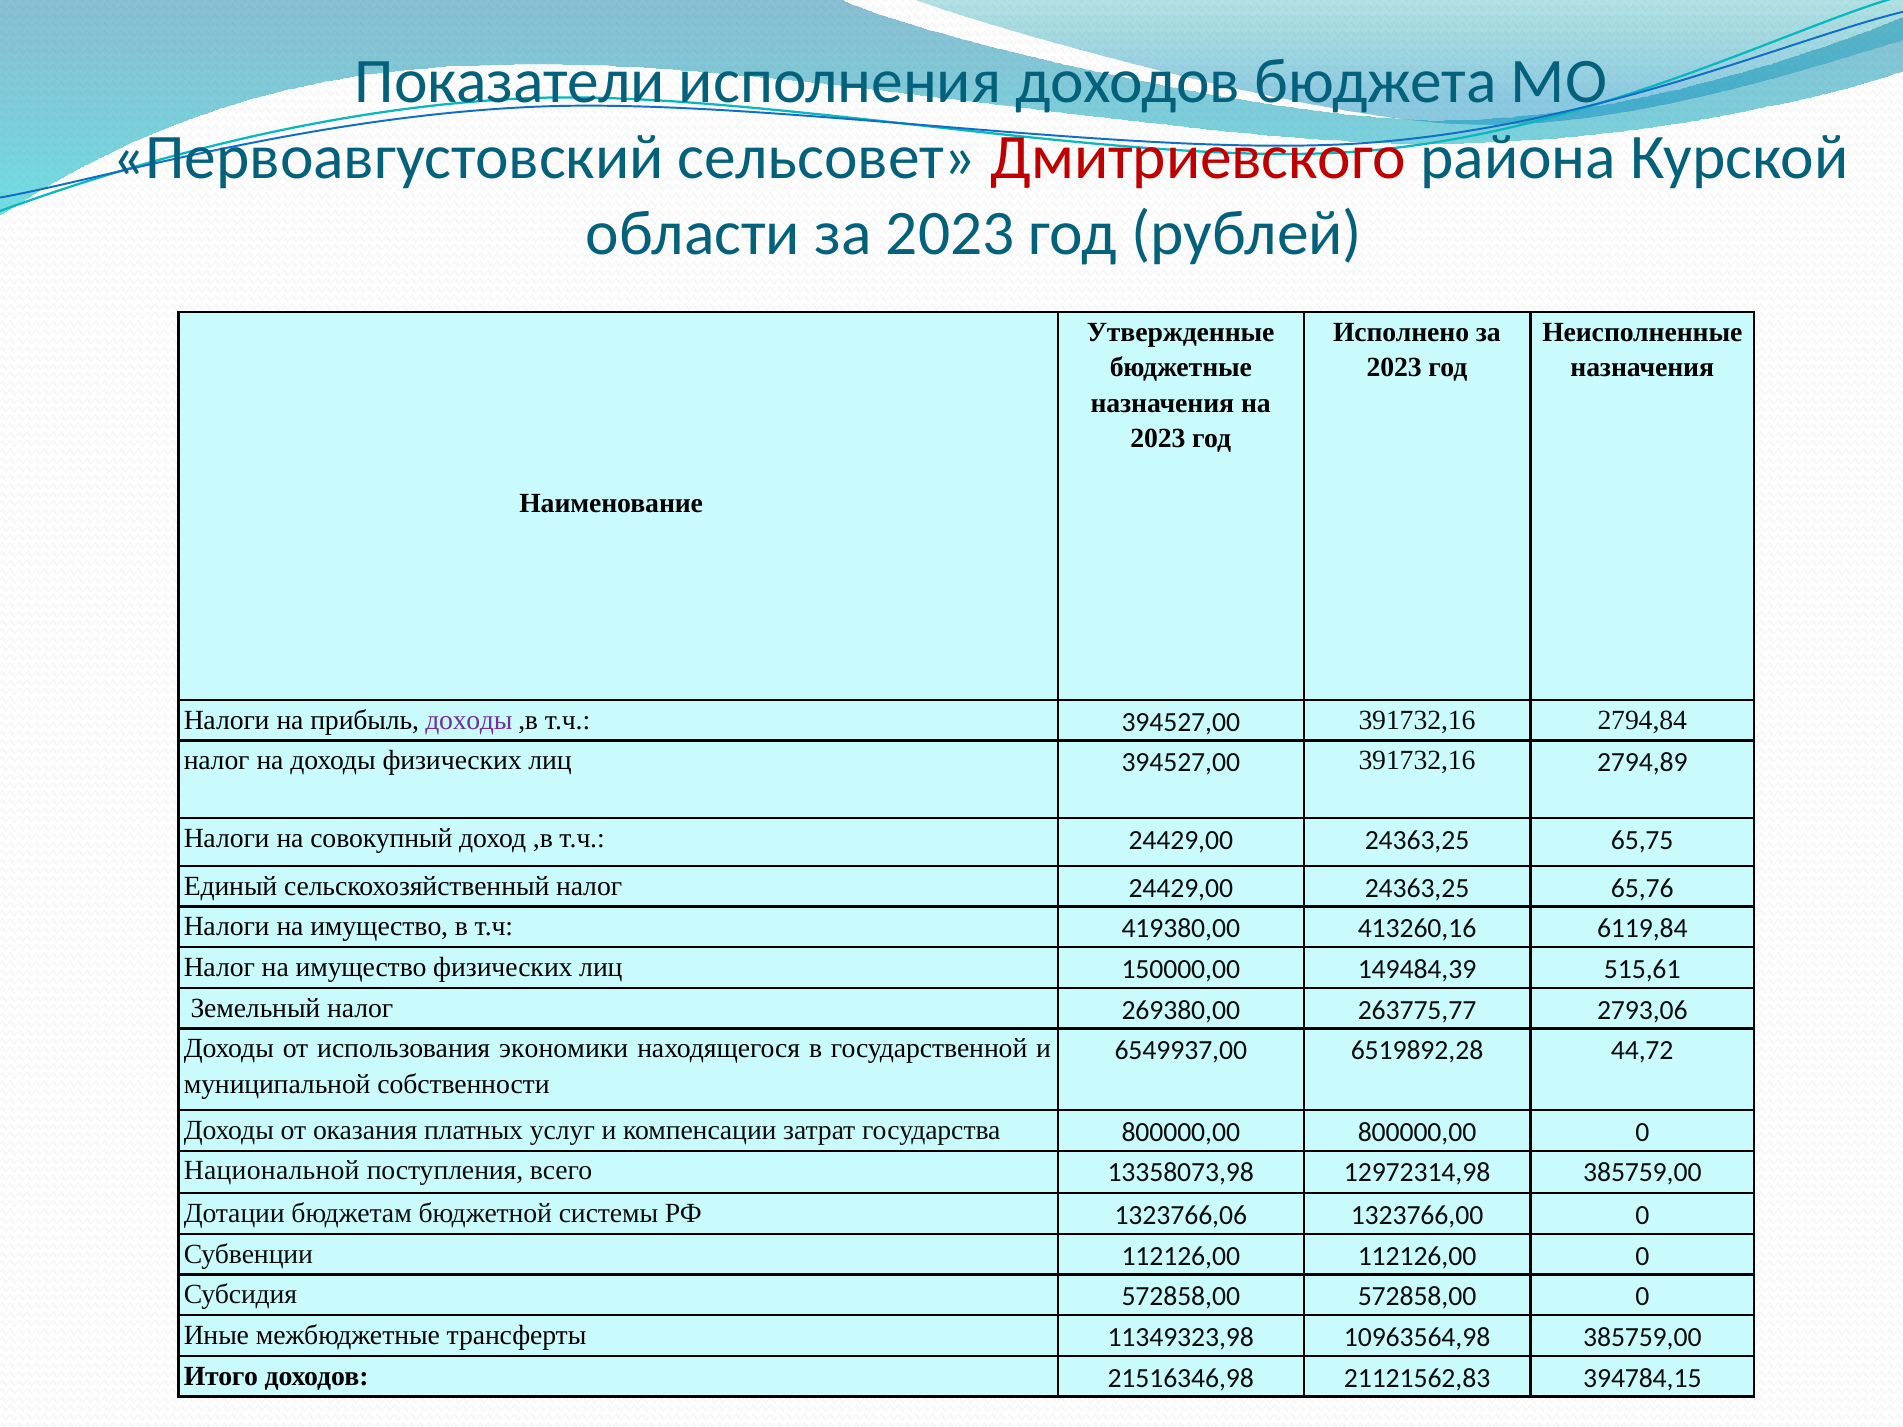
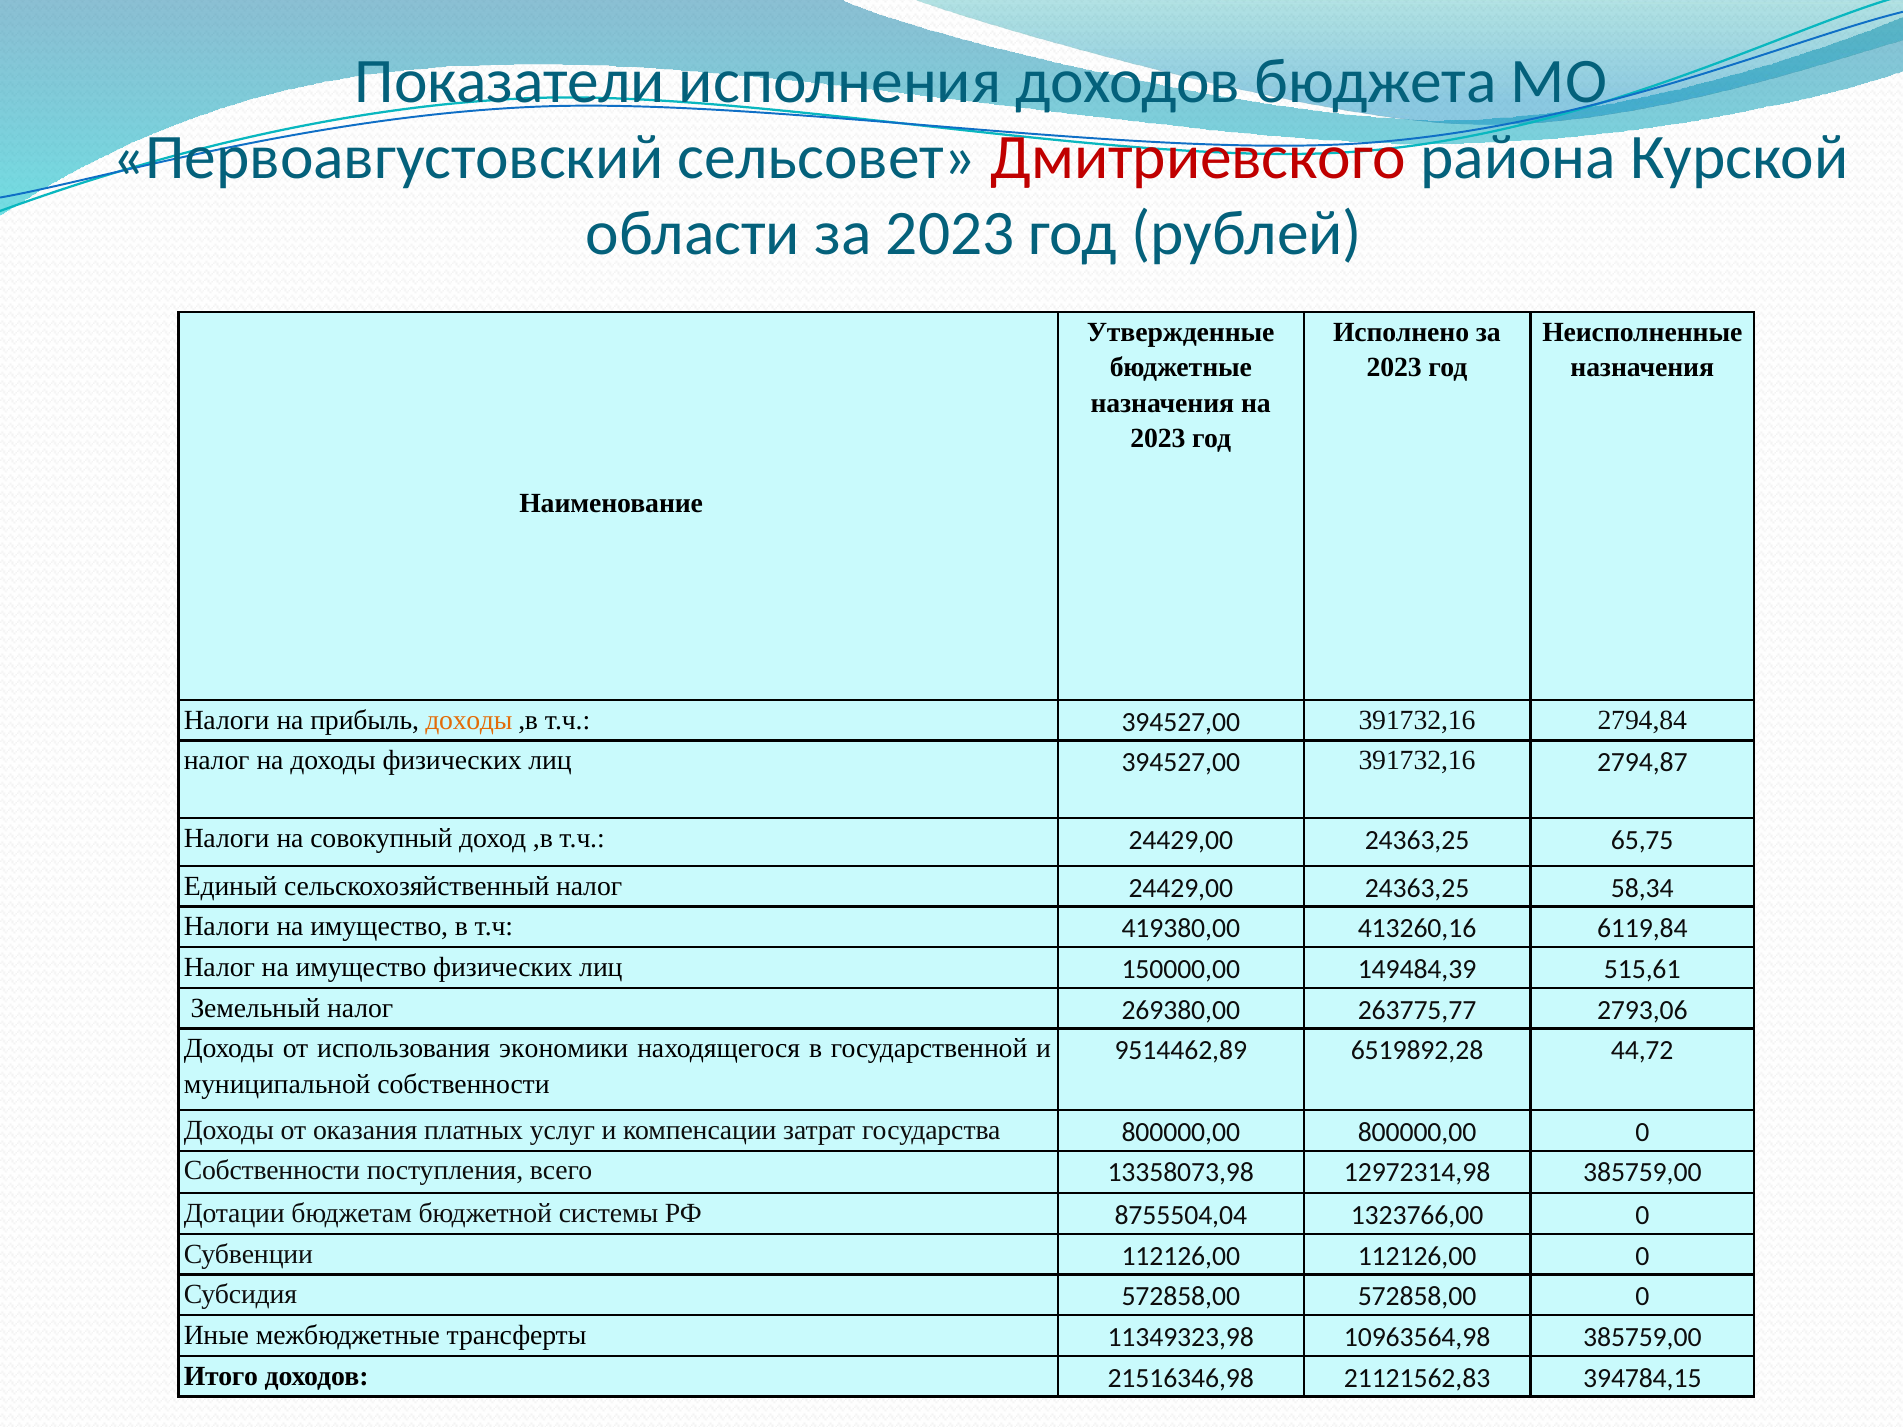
доходы at (469, 720) colour: purple -> orange
2794,89: 2794,89 -> 2794,87
65,76: 65,76 -> 58,34
6549937,00: 6549937,00 -> 9514462,89
Национальной at (272, 1171): Национальной -> Собственности
1323766,06: 1323766,06 -> 8755504,04
